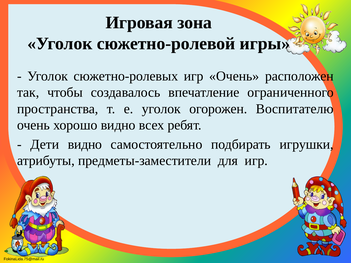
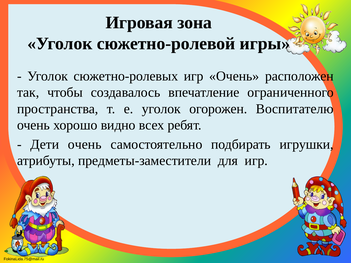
Дети видно: видно -> очень
